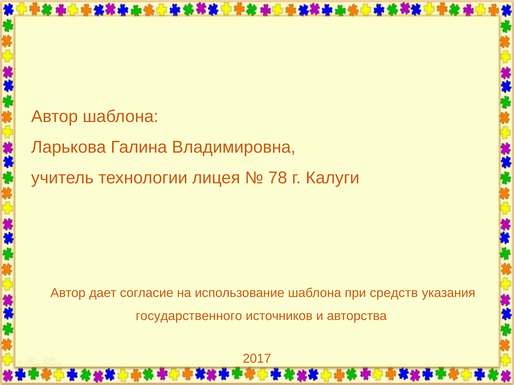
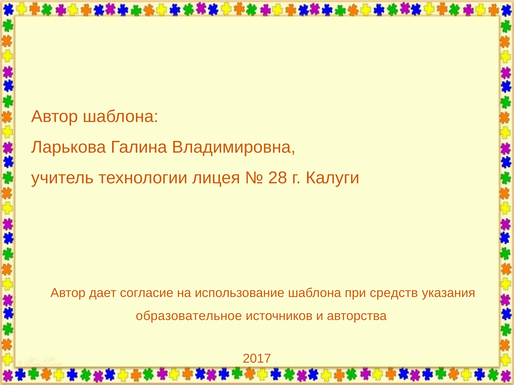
78: 78 -> 28
государственного: государственного -> образовательное
